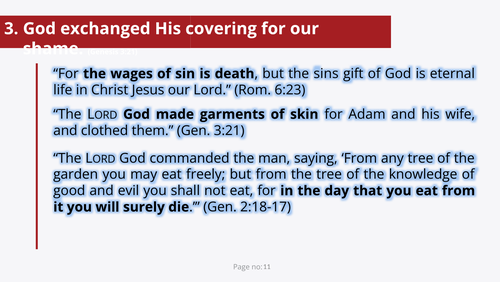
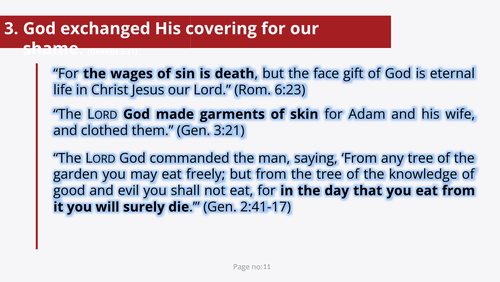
sins: sins -> face
2:18-17: 2:18-17 -> 2:41-17
